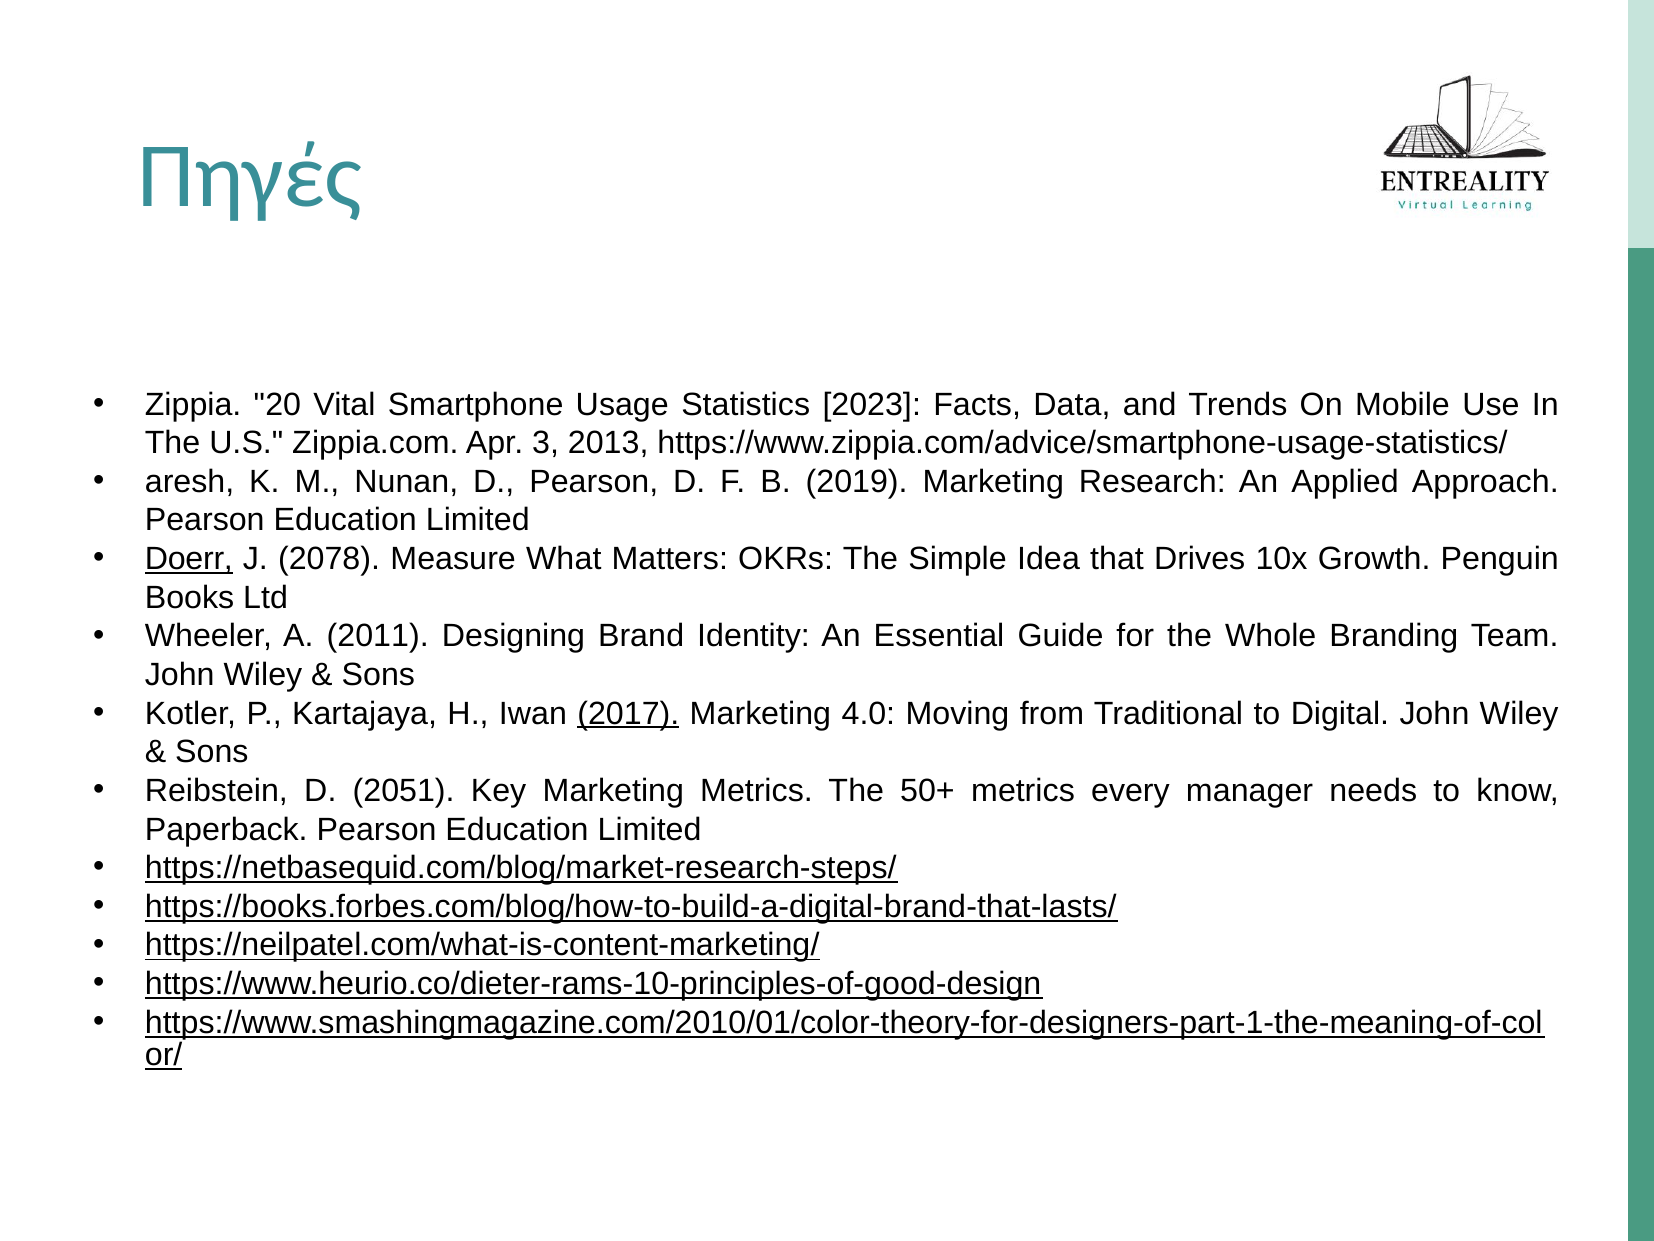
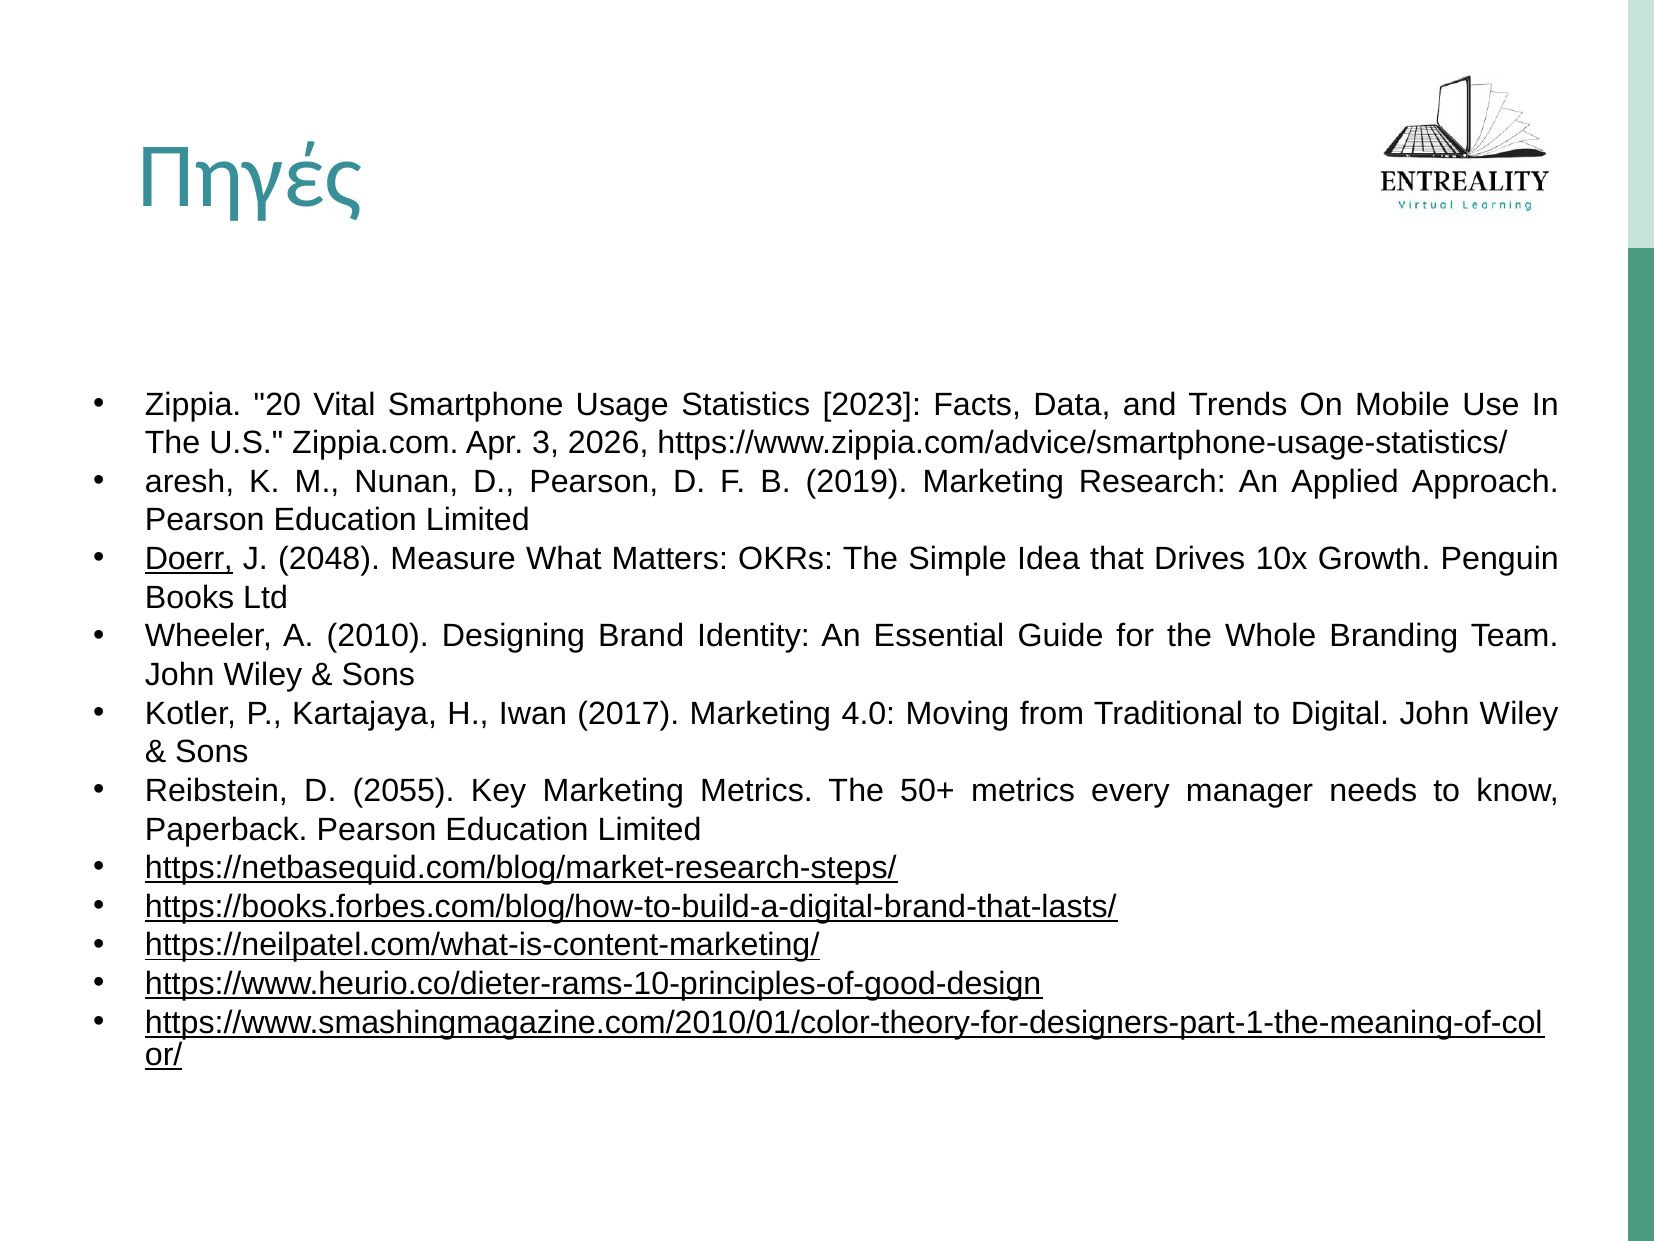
2013: 2013 -> 2026
2078: 2078 -> 2048
2011: 2011 -> 2010
2017 underline: present -> none
2051: 2051 -> 2055
